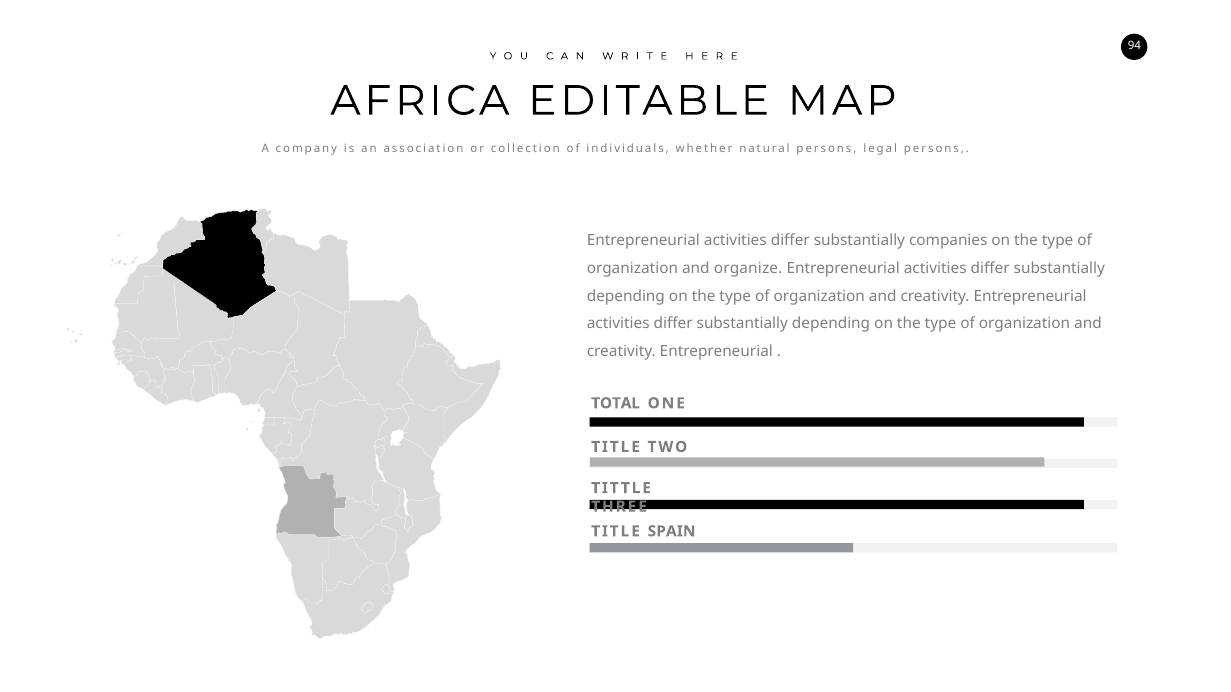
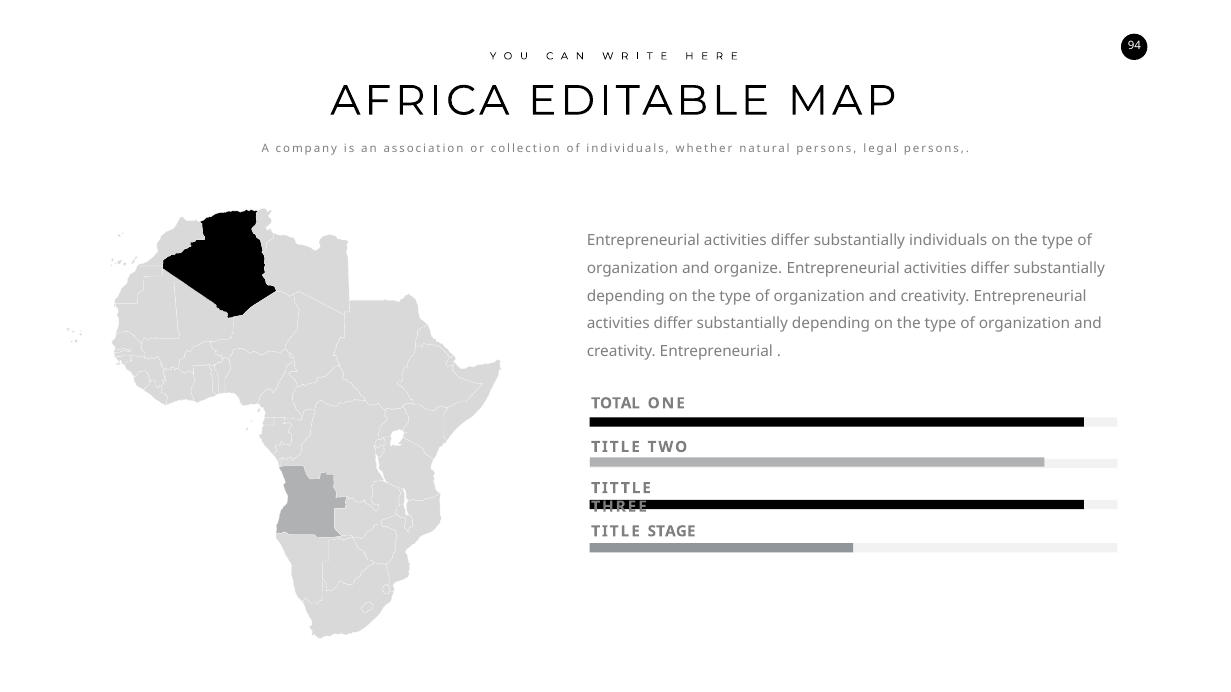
substantially companies: companies -> individuals
SPAIN: SPAIN -> STAGE
